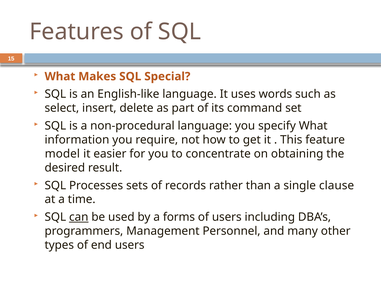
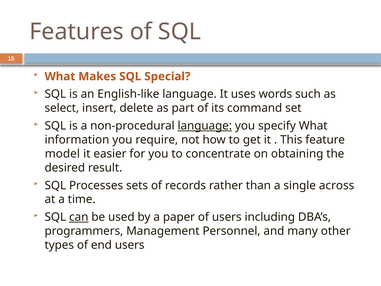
language at (205, 126) underline: none -> present
clause: clause -> across
forms: forms -> paper
